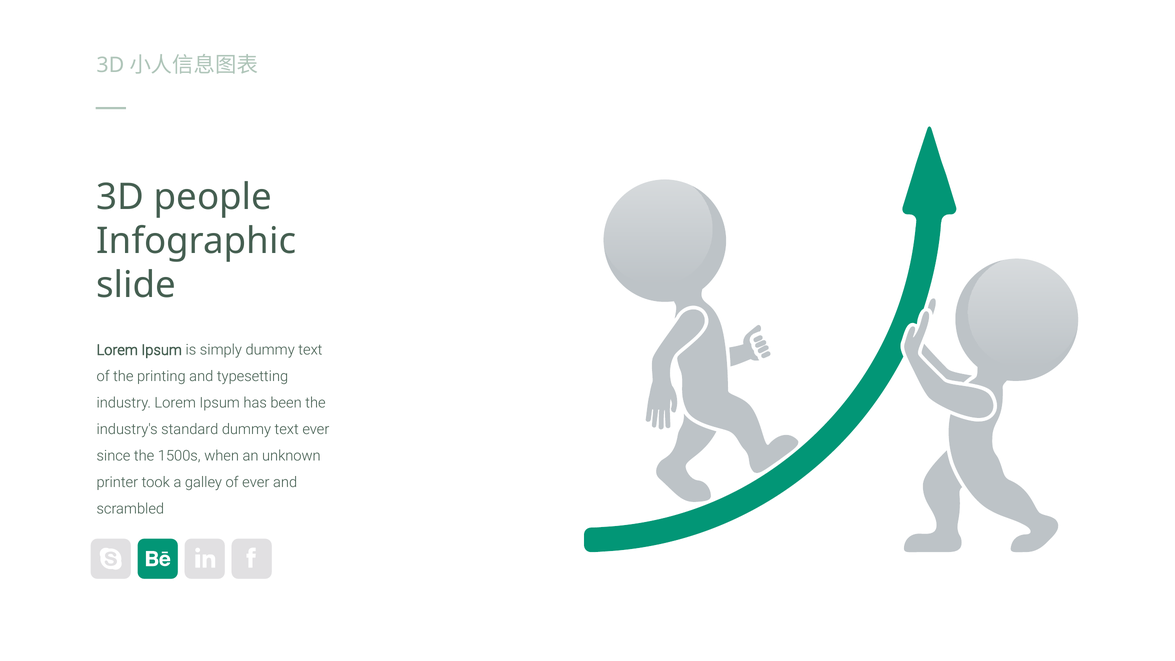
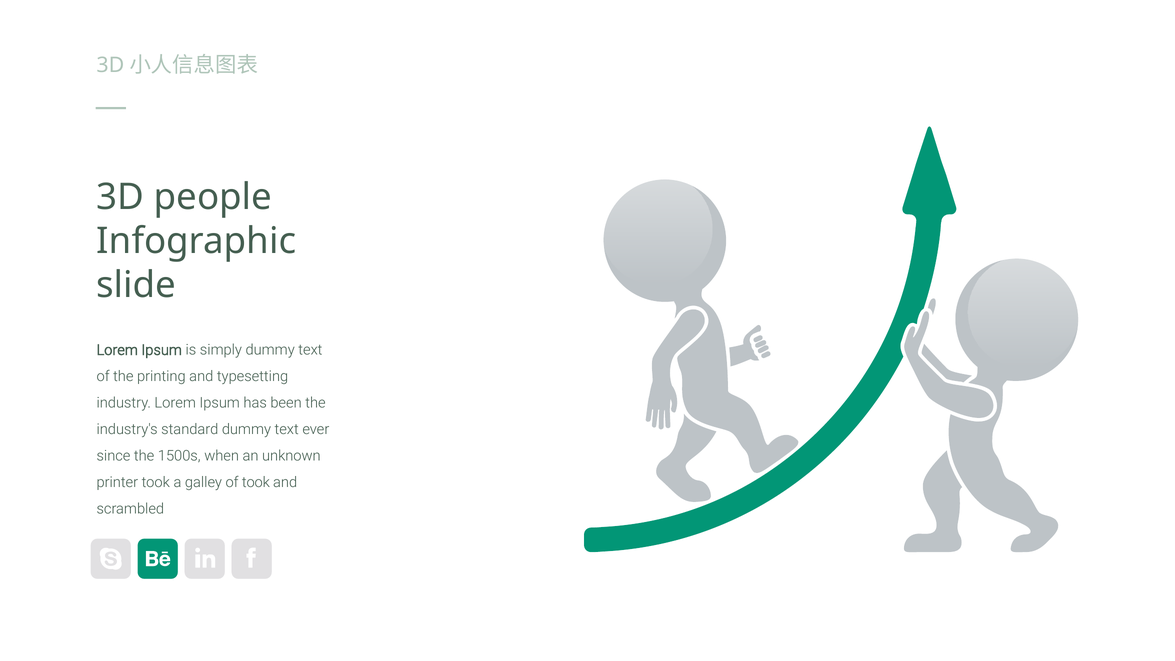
of ever: ever -> took
